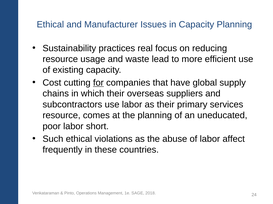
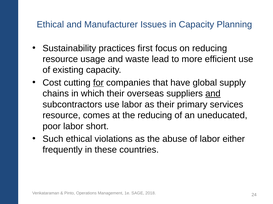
real: real -> first
and at (213, 94) underline: none -> present
the planning: planning -> reducing
affect: affect -> either
